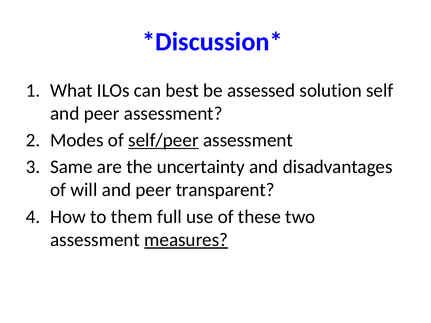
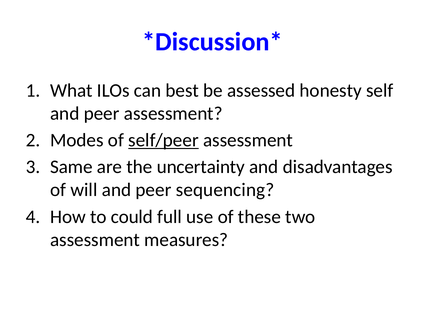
solution: solution -> honesty
transparent: transparent -> sequencing
them: them -> could
measures underline: present -> none
